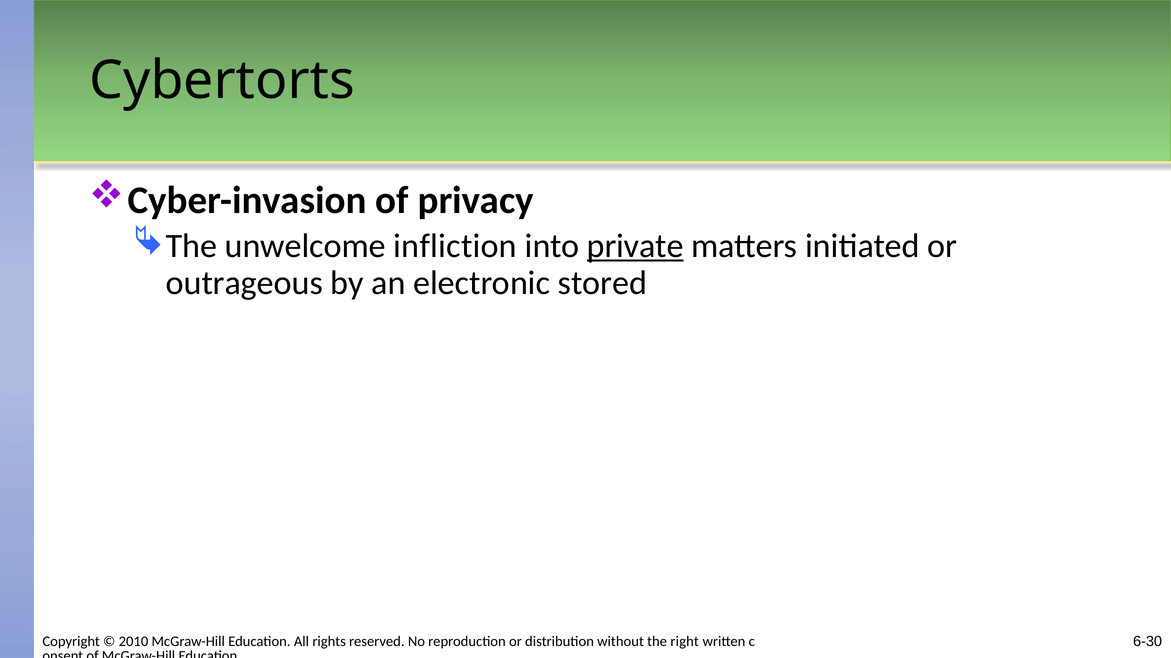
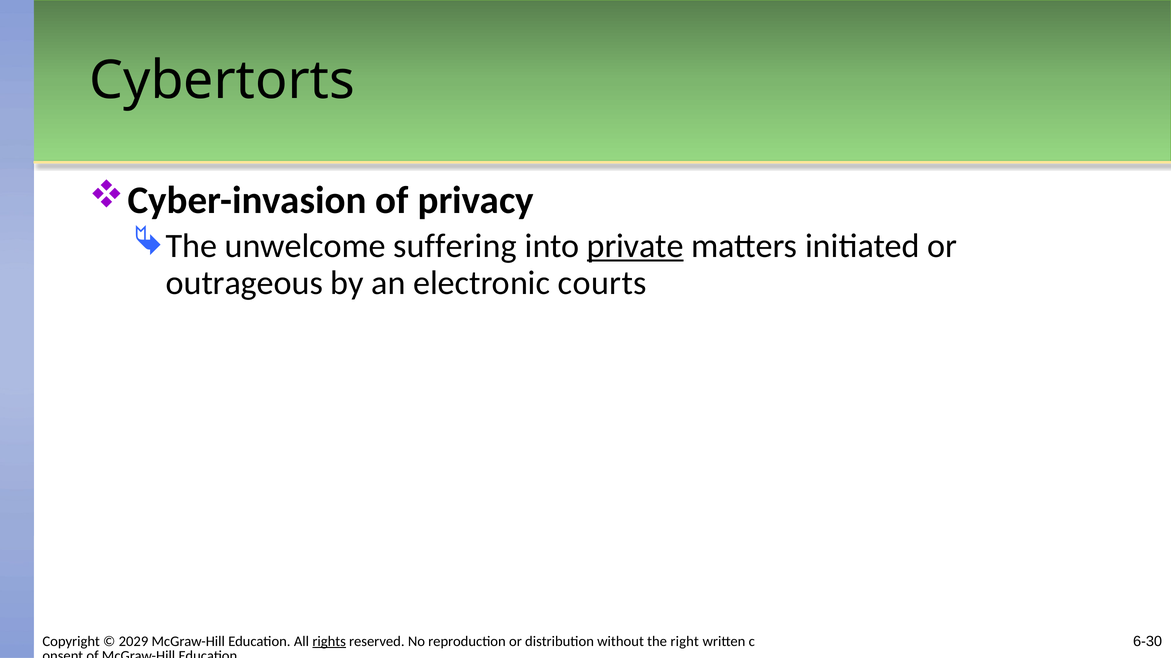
infliction: infliction -> suffering
stored: stored -> courts
2010: 2010 -> 2029
rights underline: none -> present
